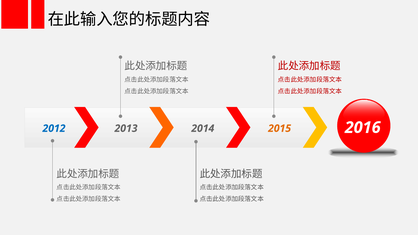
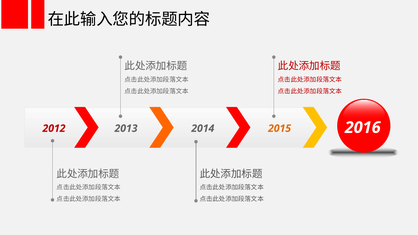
2012 colour: blue -> red
